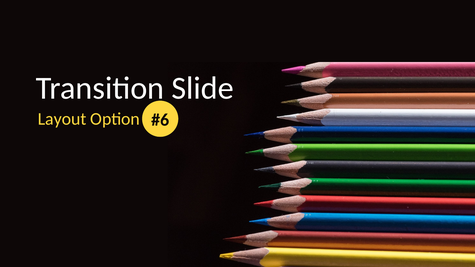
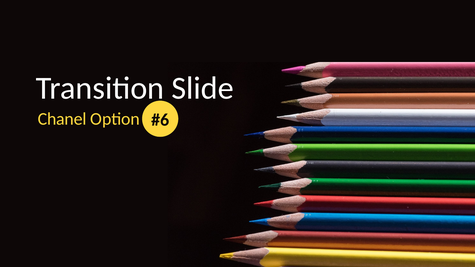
Layout: Layout -> Chanel
